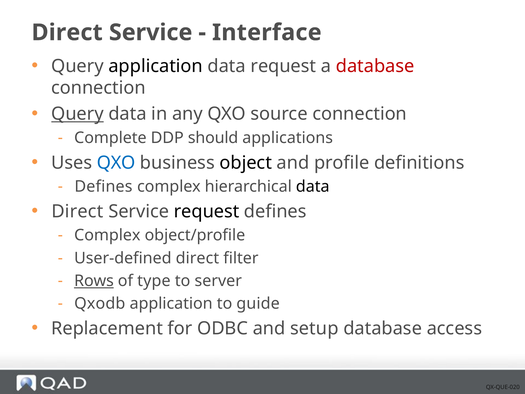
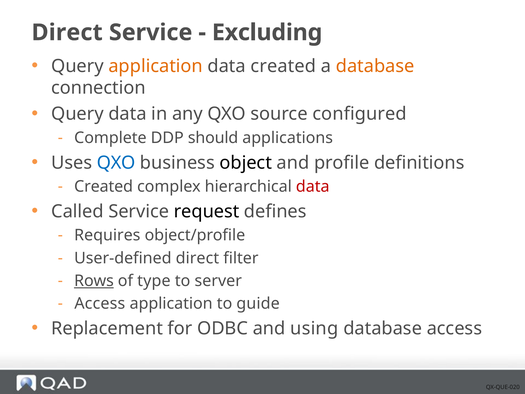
Interface: Interface -> Excluding
application at (156, 66) colour: black -> orange
data request: request -> created
database at (375, 66) colour: red -> orange
Query at (77, 114) underline: present -> none
source connection: connection -> configured
Defines at (103, 186): Defines -> Created
data at (313, 186) colour: black -> red
Direct at (77, 211): Direct -> Called
Complex at (107, 235): Complex -> Requires
Qxodb at (100, 303): Qxodb -> Access
setup: setup -> using
